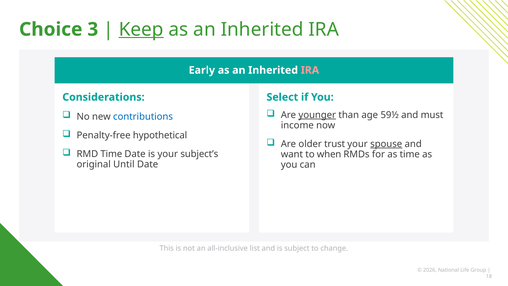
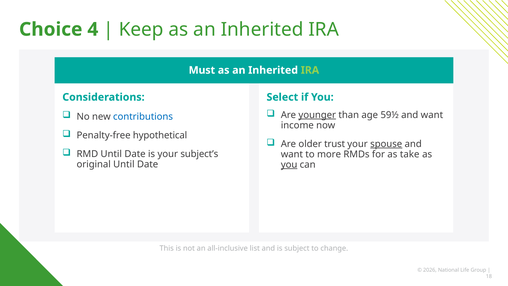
3: 3 -> 4
Keep underline: present -> none
Early: Early -> Must
IRA at (310, 70) colour: pink -> light green
59½ and must: must -> want
RMD Time: Time -> Until
when: when -> more
as time: time -> take
you at (289, 164) underline: none -> present
